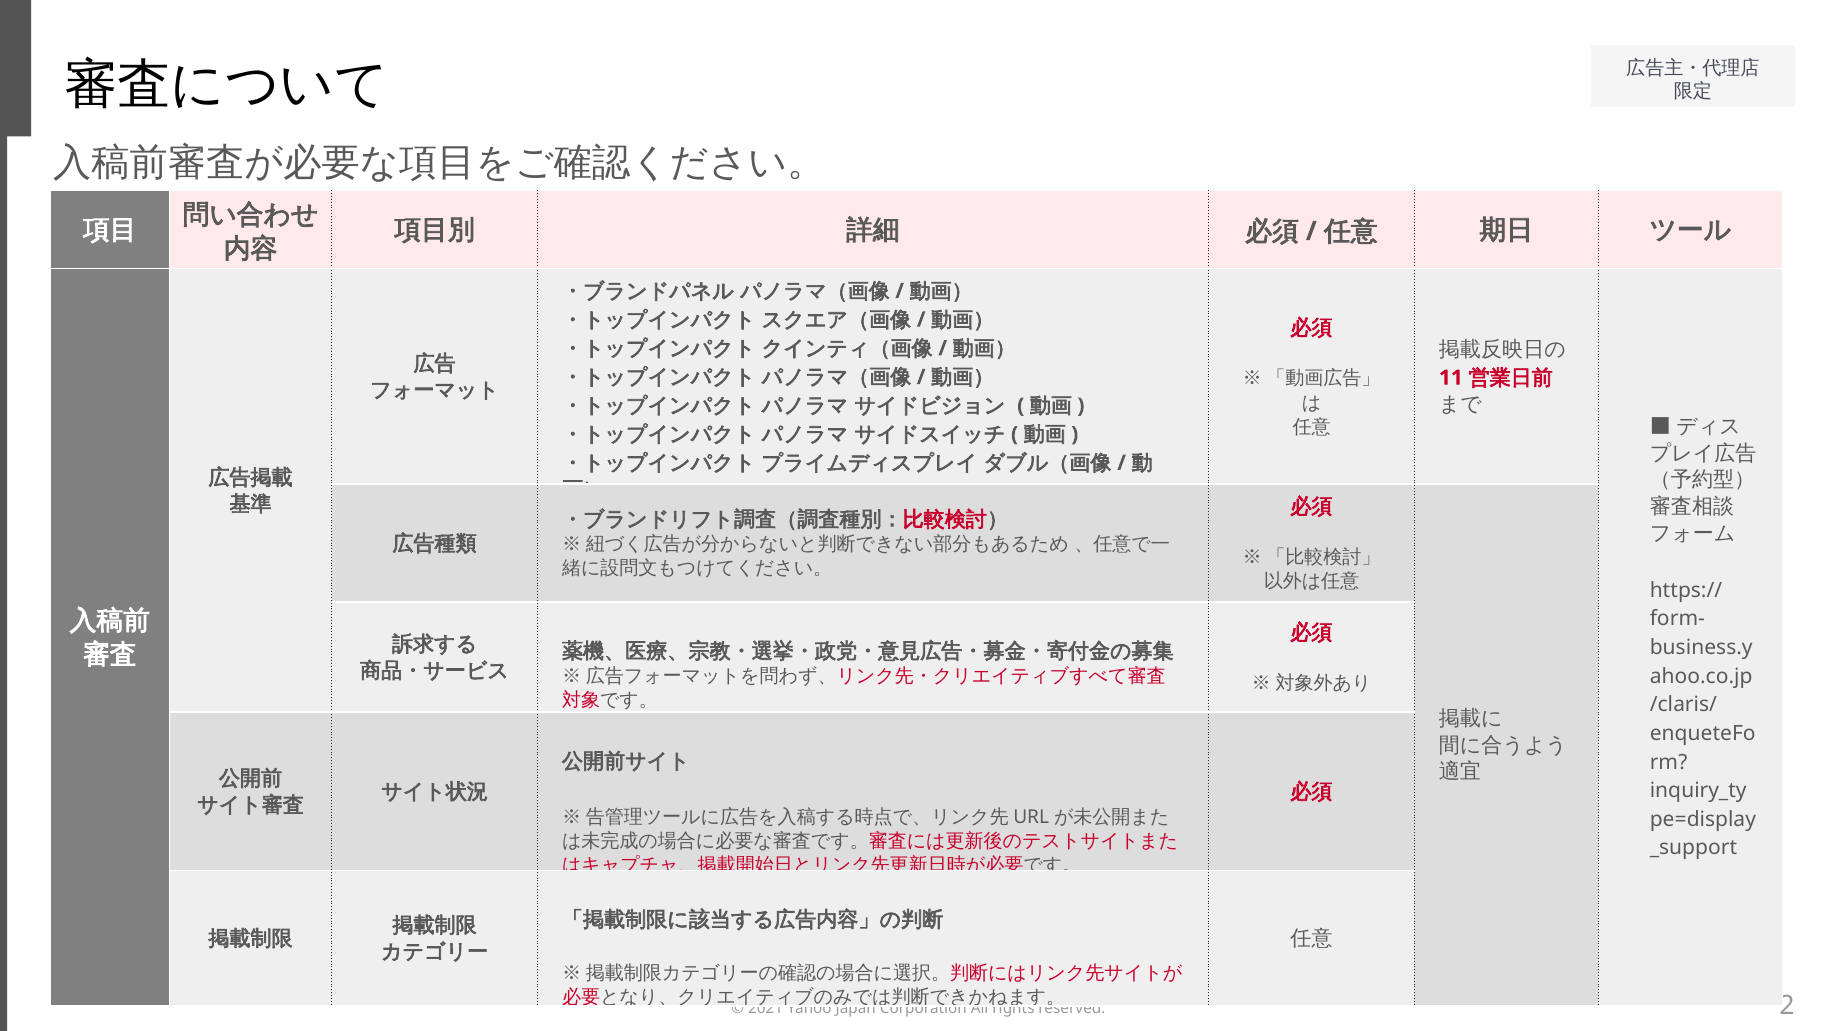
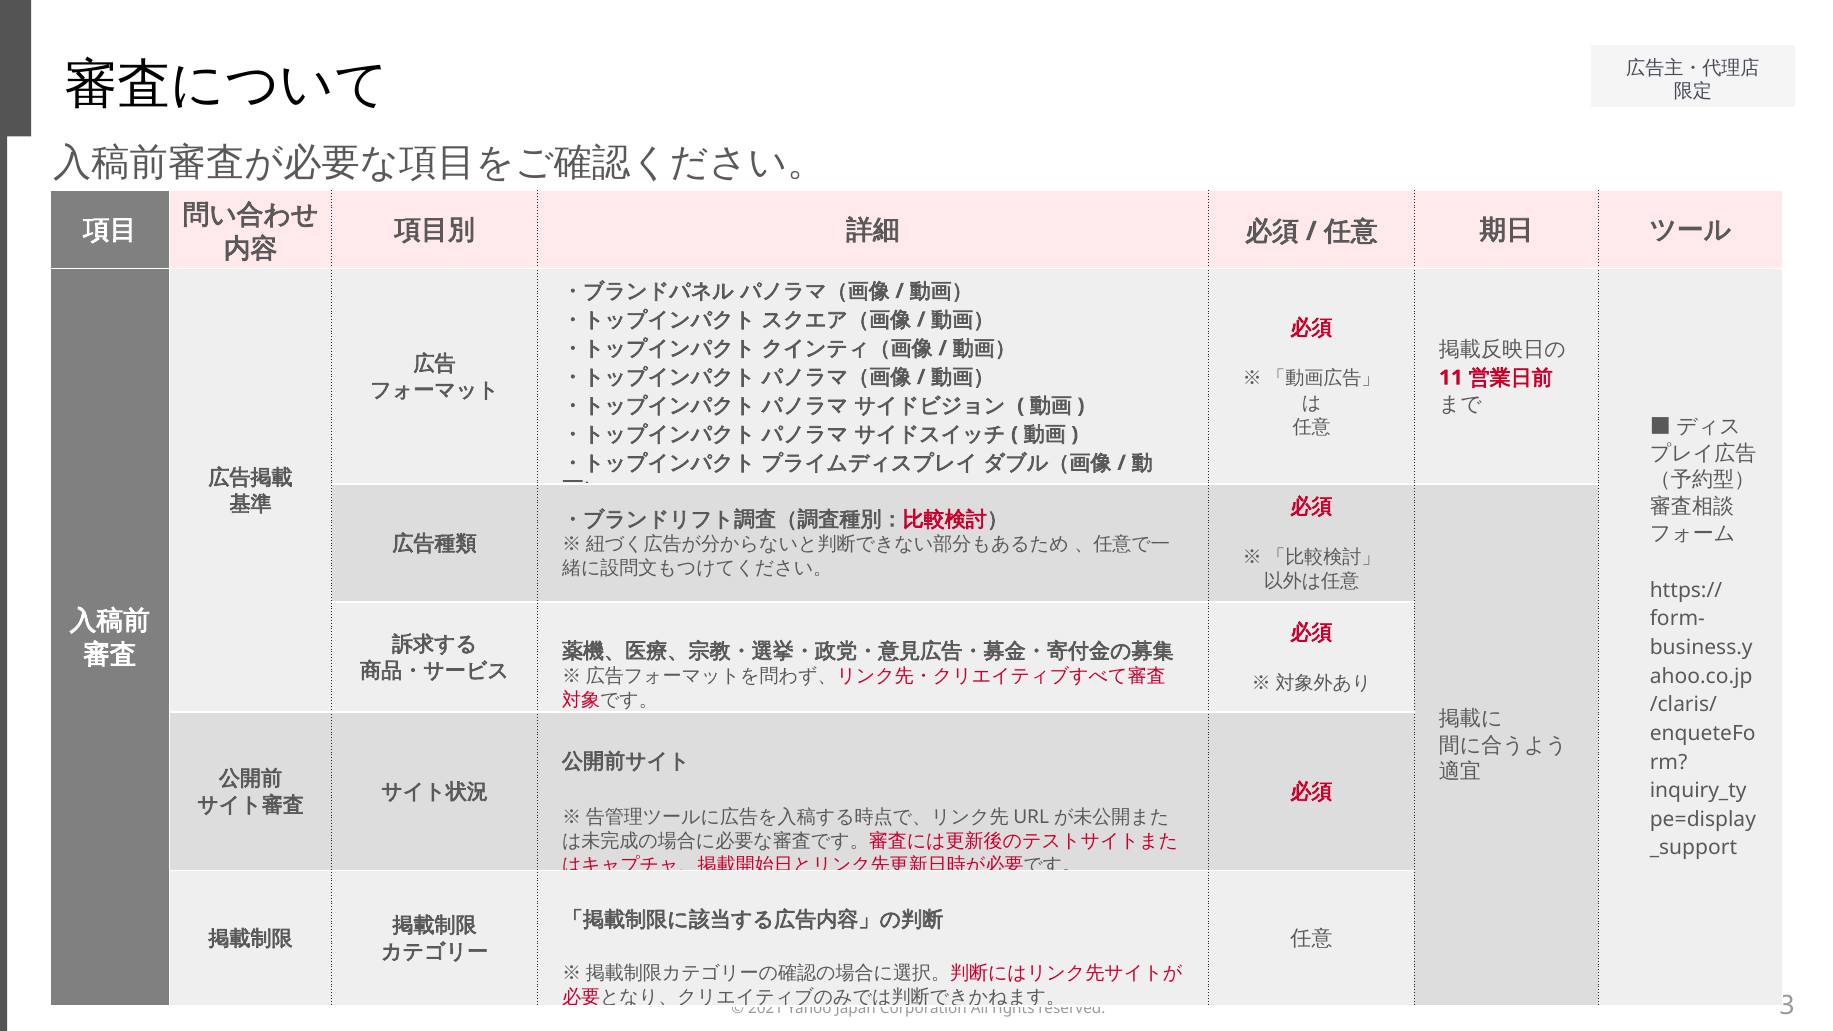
2: 2 -> 3
